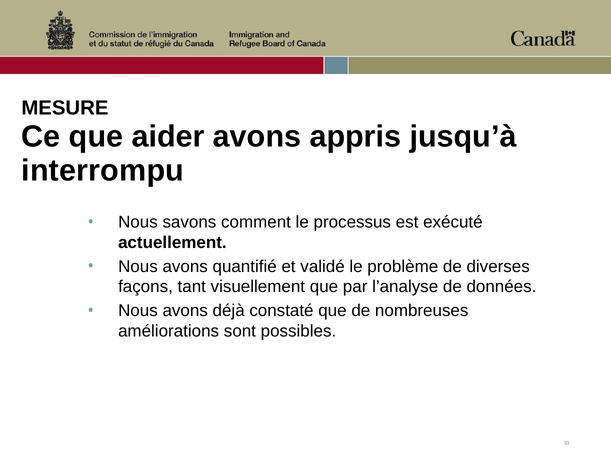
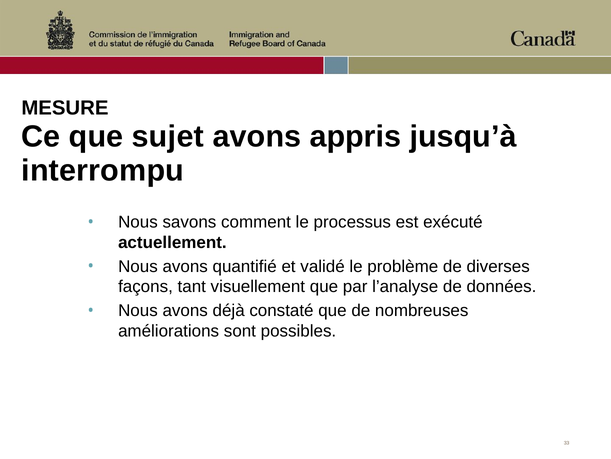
aider: aider -> sujet
